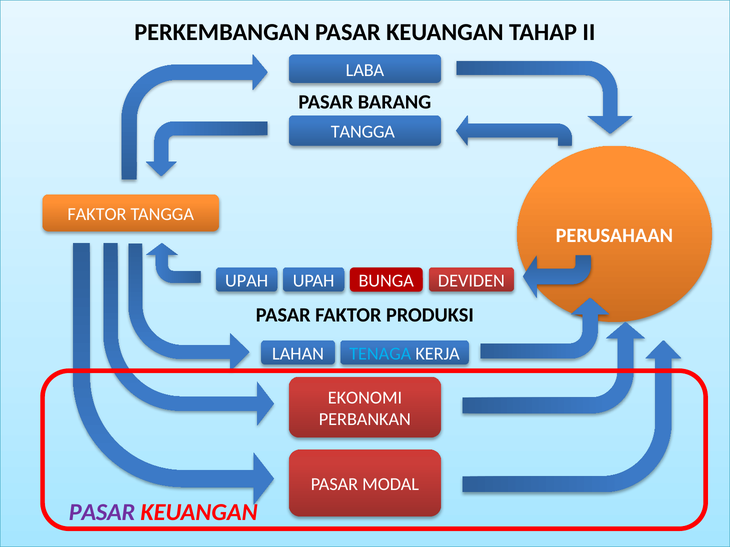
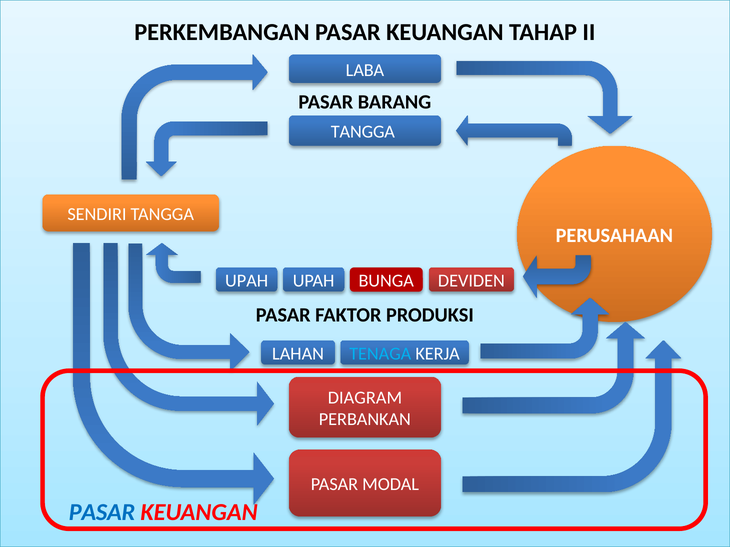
FAKTOR at (97, 214): FAKTOR -> SENDIRI
EKONOMI: EKONOMI -> DIAGRAM
PASAR at (102, 513) colour: purple -> blue
